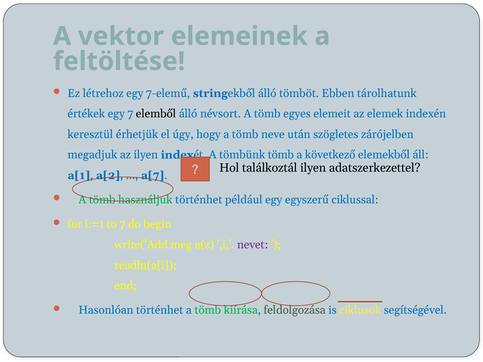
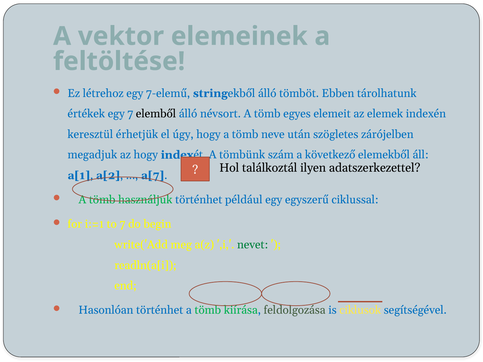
az ilyen: ilyen -> hogy
tömbünk tömb: tömb -> szám
nevet colour: purple -> green
